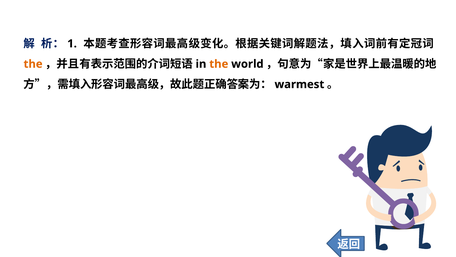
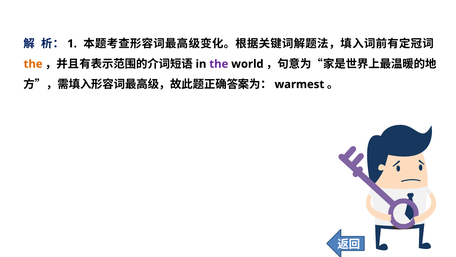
the at (219, 64) colour: orange -> purple
